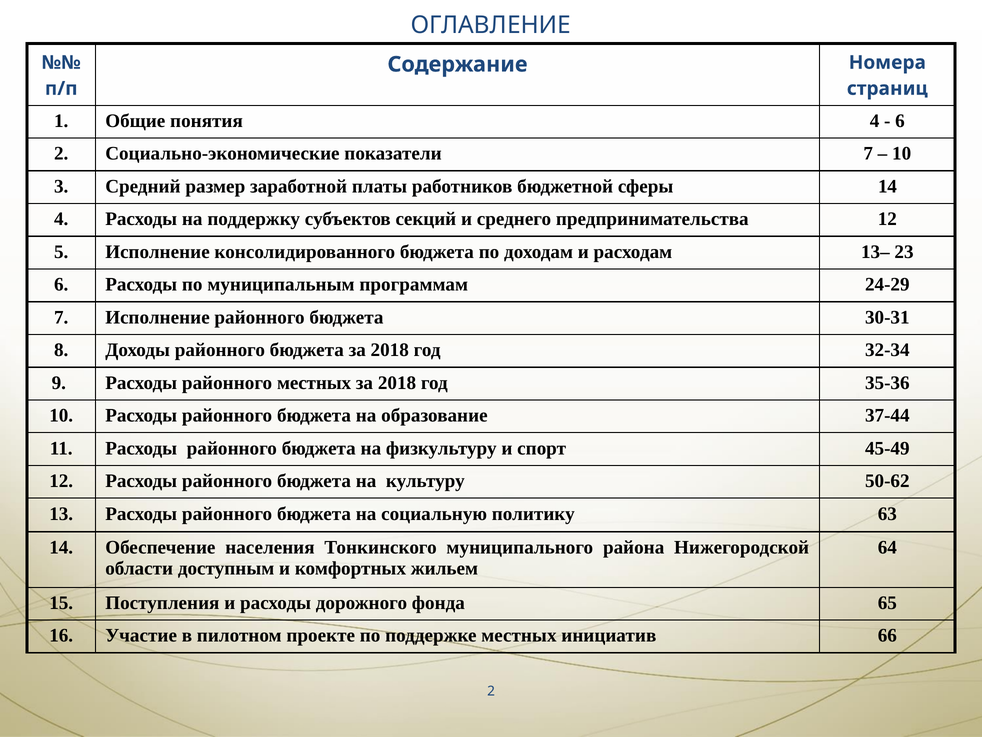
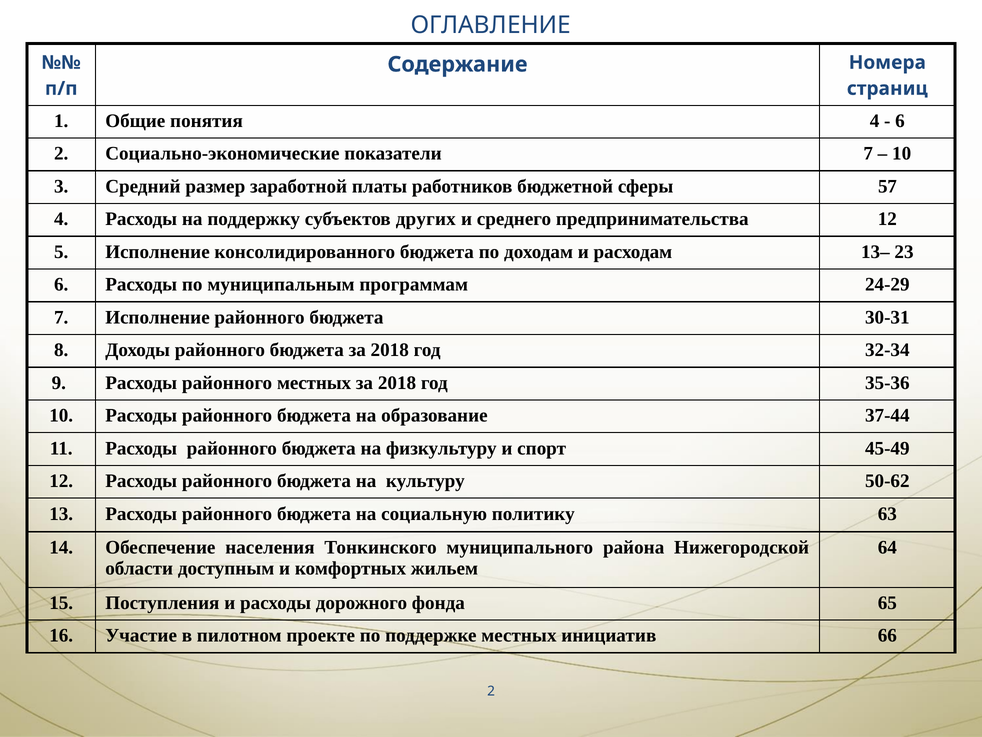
сферы 14: 14 -> 57
секций: секций -> других
